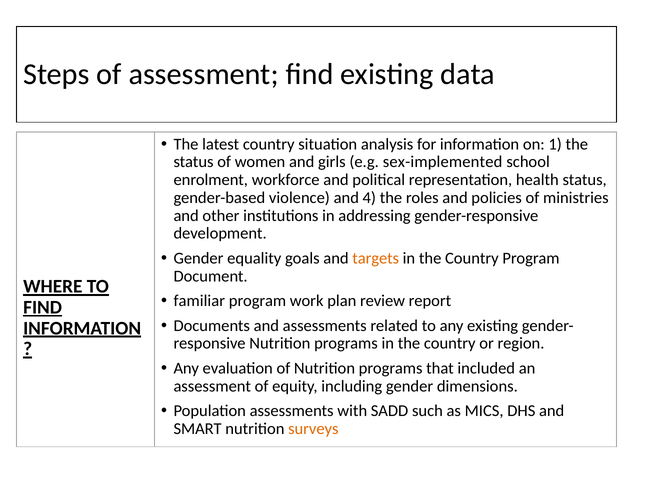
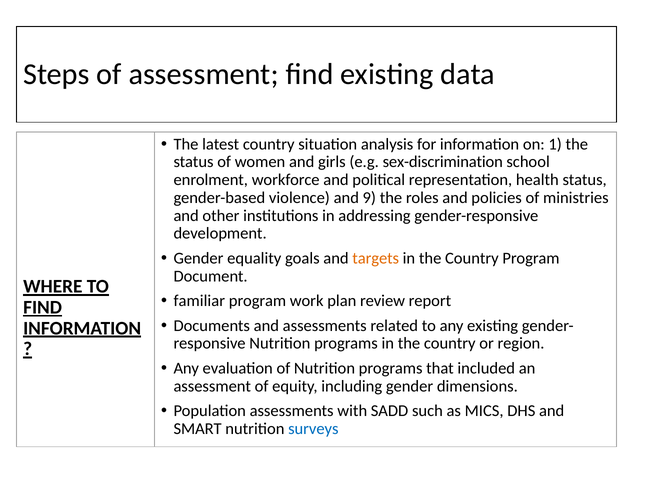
sex-implemented: sex-implemented -> sex-discrimination
4: 4 -> 9
surveys colour: orange -> blue
